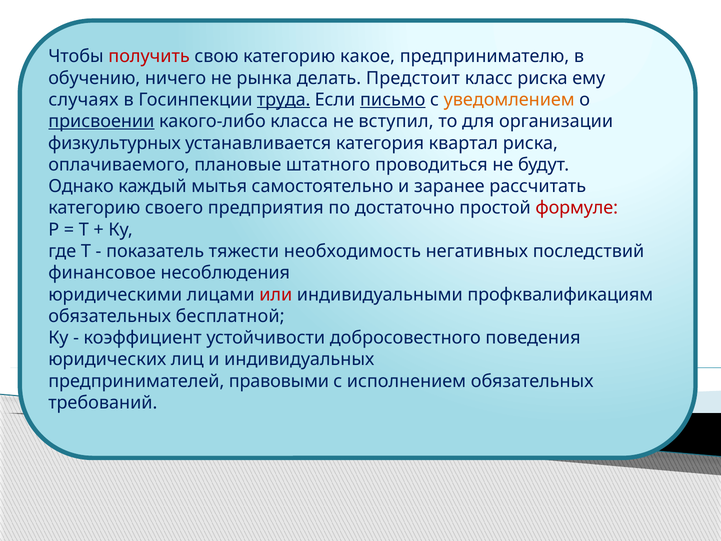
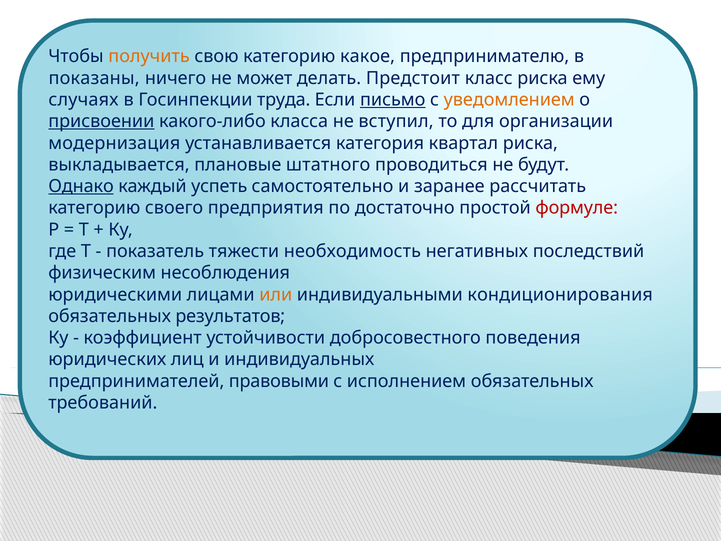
получить colour: red -> orange
обучению: обучению -> показаны
рынка: рынка -> может
труда underline: present -> none
физкультурных: физкультурных -> модернизация
оплачиваемого: оплачиваемого -> выкладывается
Однако underline: none -> present
мытья: мытья -> успеть
финансовое: финансовое -> физическим
или colour: red -> orange
профквалификациям: профквалификациям -> кондиционирования
бесплатной: бесплатной -> результатов
